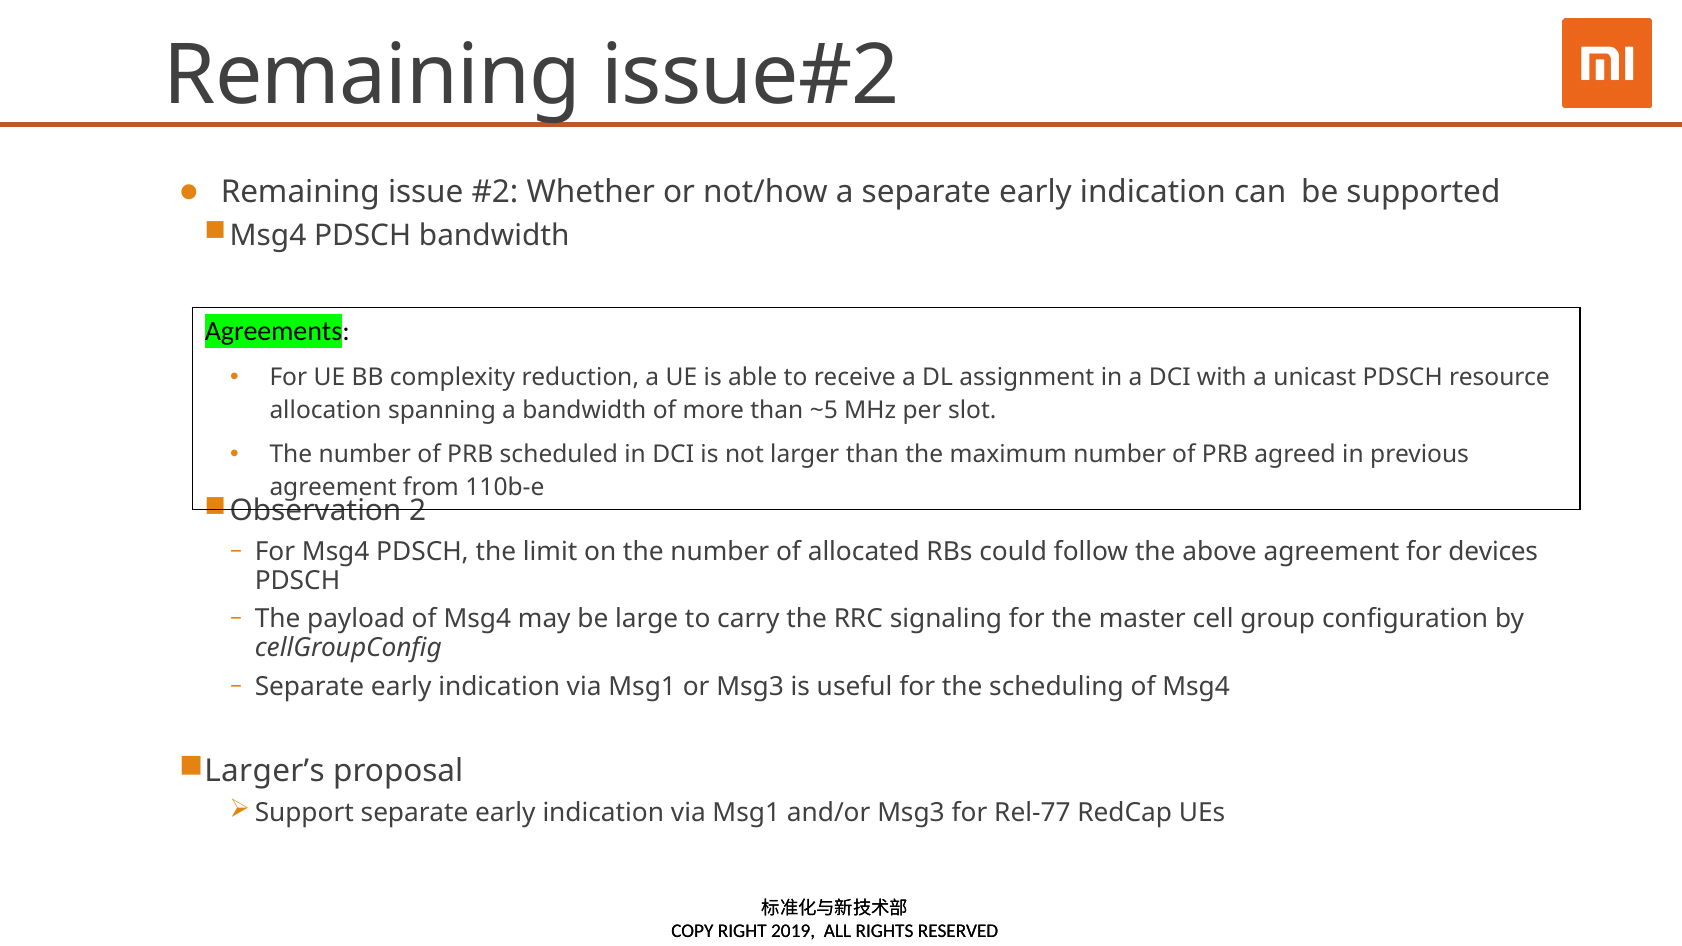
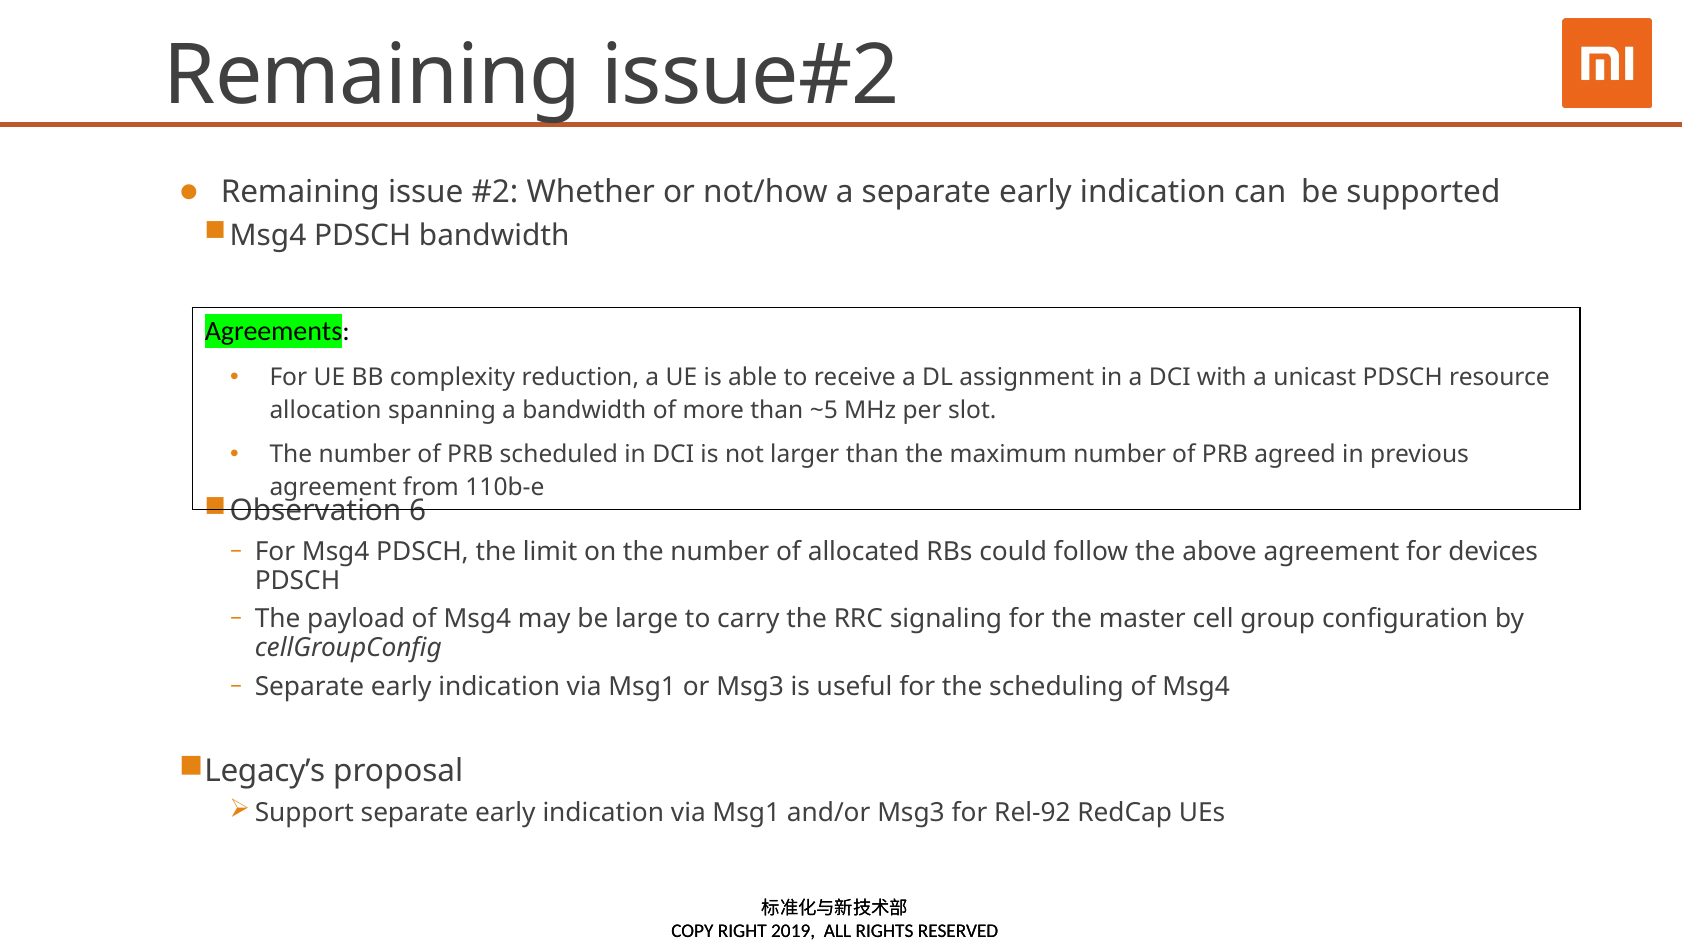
2: 2 -> 6
Larger’s: Larger’s -> Legacy’s
Rel-77: Rel-77 -> Rel-92
